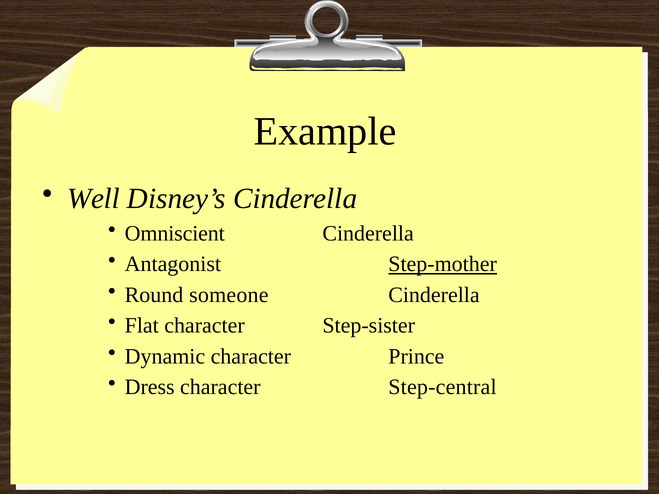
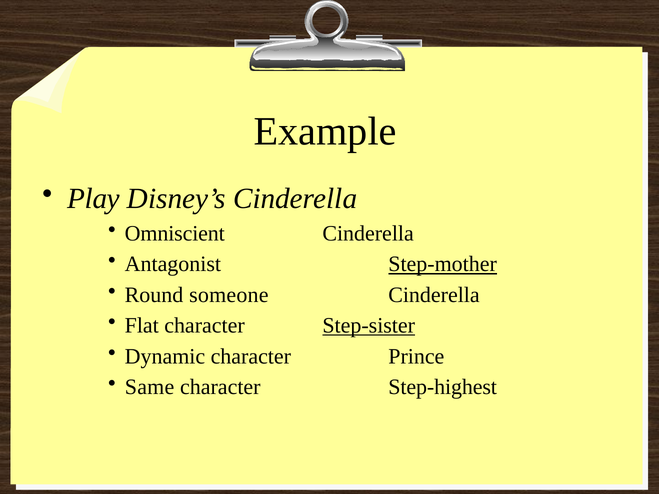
Well: Well -> Play
Step-sister underline: none -> present
Dress: Dress -> Same
Step-central: Step-central -> Step-highest
